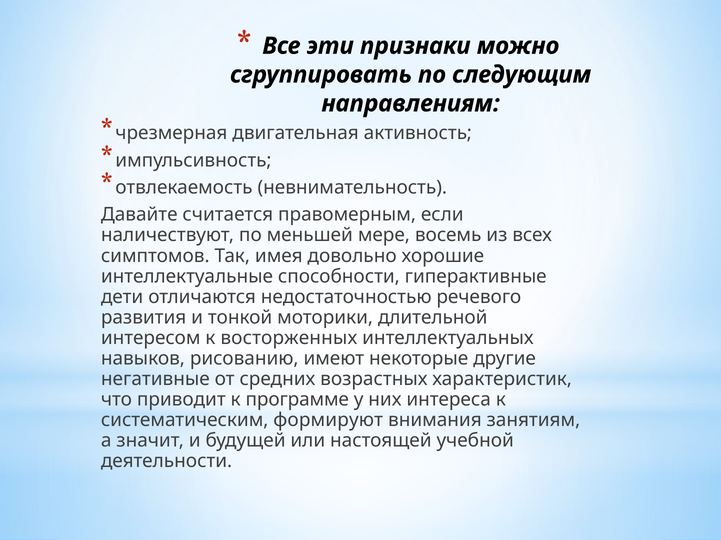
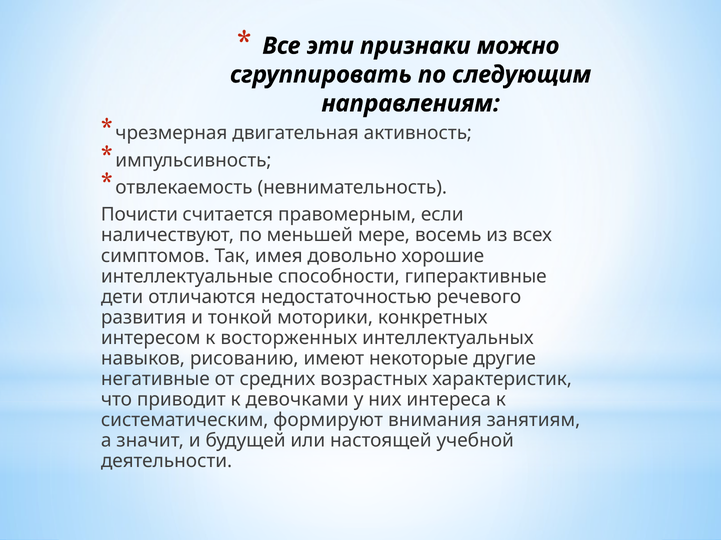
Давайте: Давайте -> Почисти
длительной: длительной -> конкретных
программе: программе -> девочками
